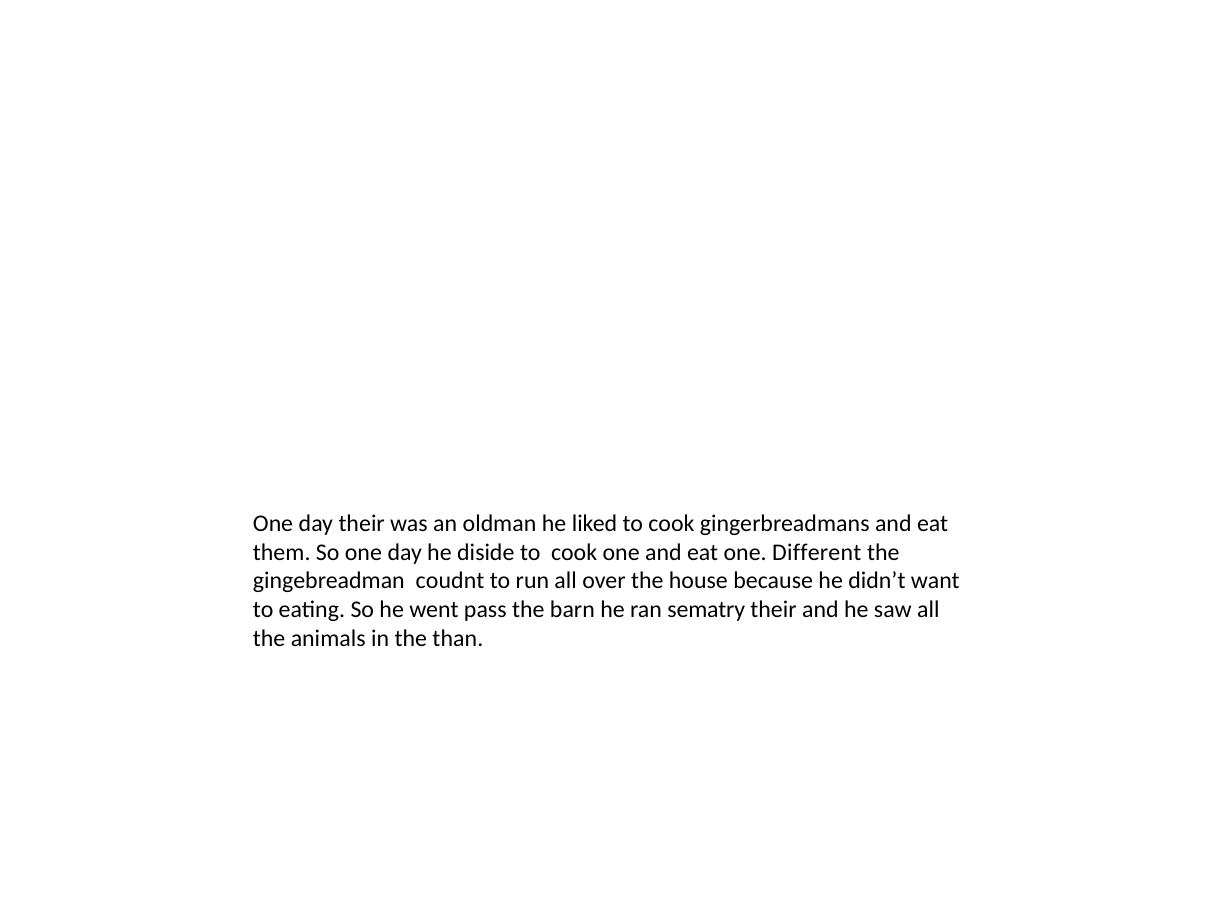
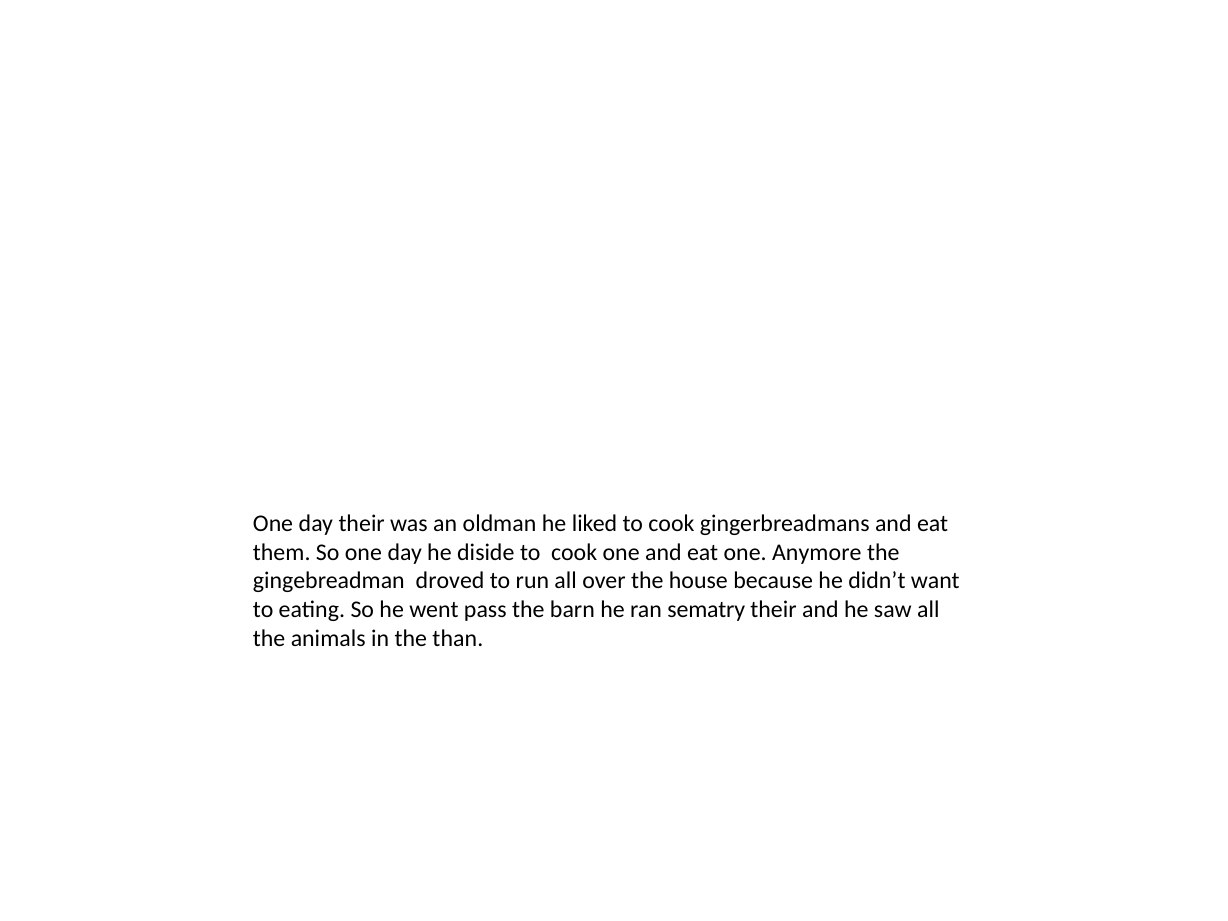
Different: Different -> Anymore
coudnt: coudnt -> droved
